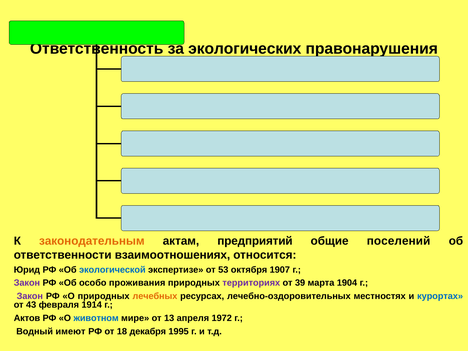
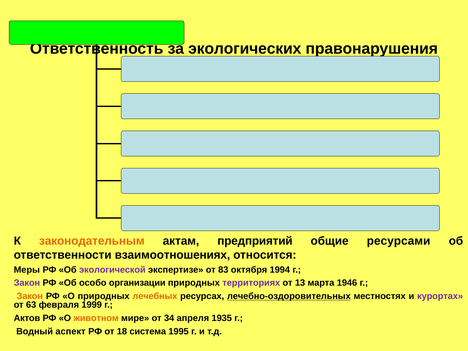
поселений: поселений -> ресурсами
Юрид: Юрид -> Меры
экологической colour: blue -> purple
53: 53 -> 83
1907: 1907 -> 1994
проживания: проживания -> организации
39: 39 -> 13
1904: 1904 -> 1946
Закон at (30, 296) colour: purple -> orange
лечебно-оздоровительных underline: none -> present
курортах colour: blue -> purple
43: 43 -> 63
1914: 1914 -> 1999
животном colour: blue -> orange
13: 13 -> 34
1972: 1972 -> 1935
имеют: имеют -> аспект
декабря: декабря -> система
